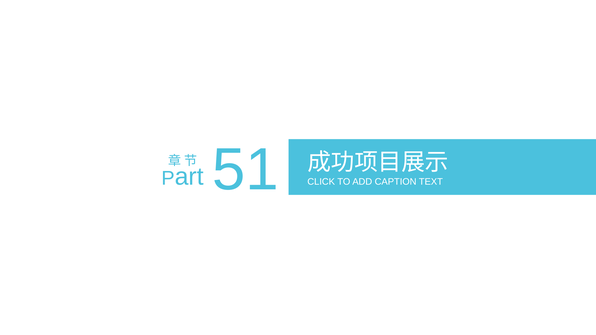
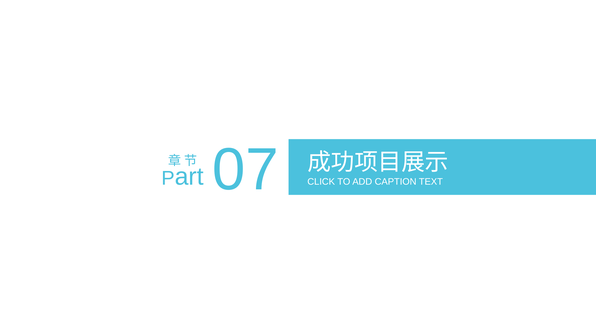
51: 51 -> 07
